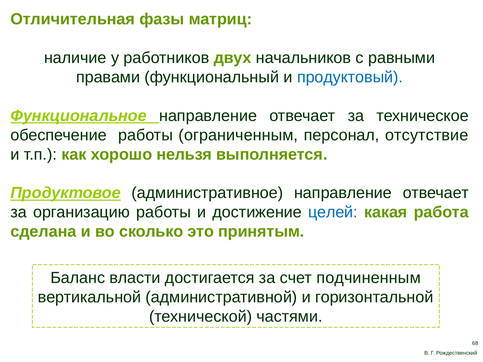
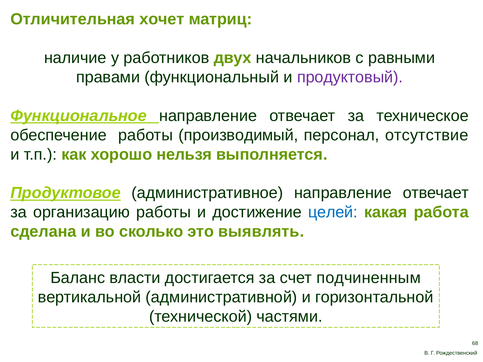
фазы: фазы -> хочет
продуктовый colour: blue -> purple
ограниченным: ограниченным -> производимый
принятым: принятым -> выявлять
